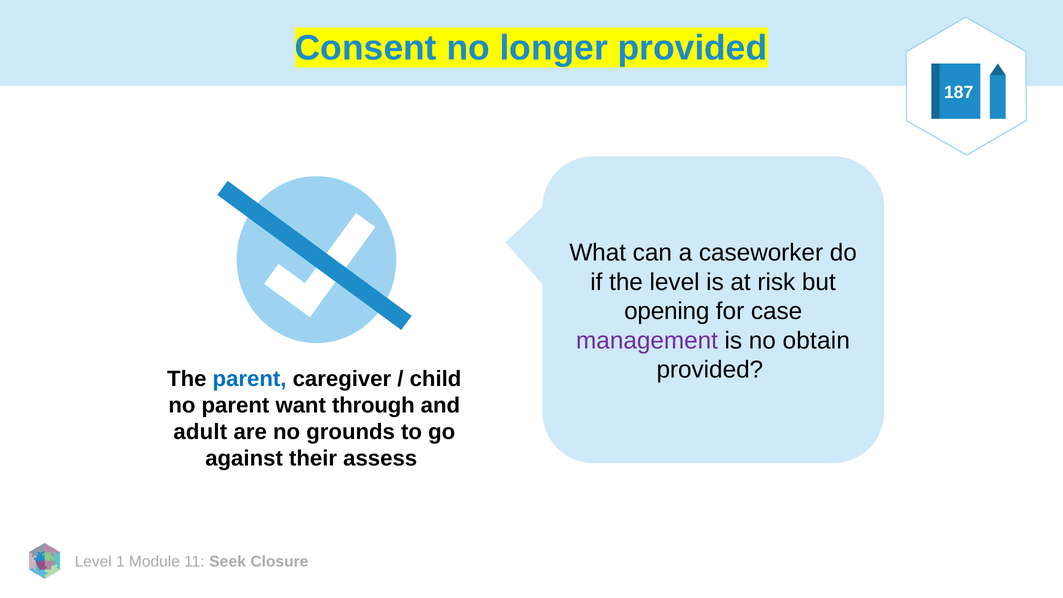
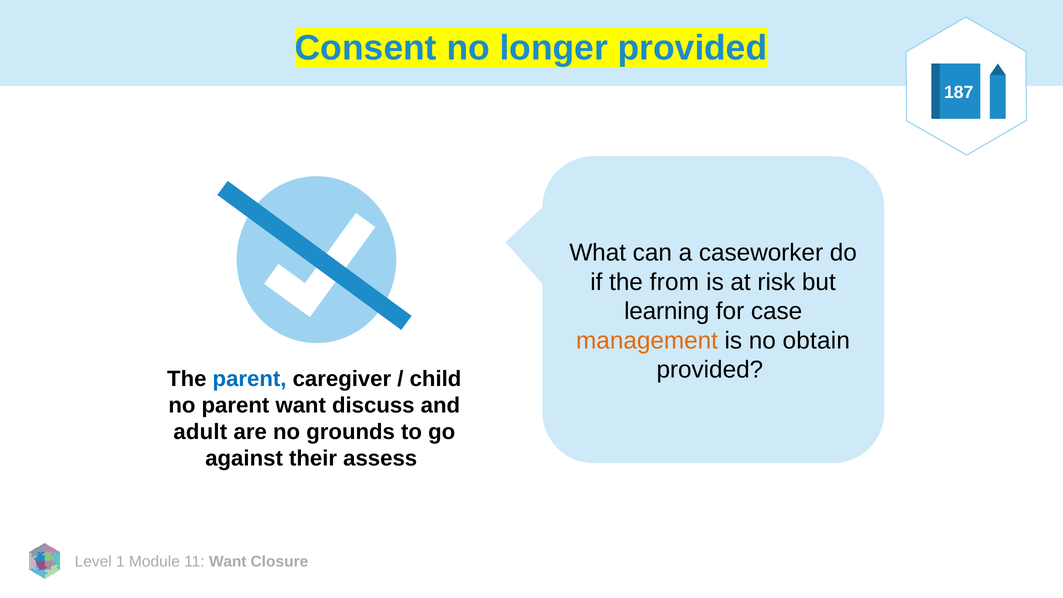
the level: level -> from
opening: opening -> learning
management colour: purple -> orange
through: through -> discuss
Seek at (228, 562): Seek -> Want
